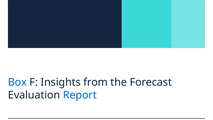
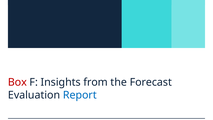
Box colour: blue -> red
